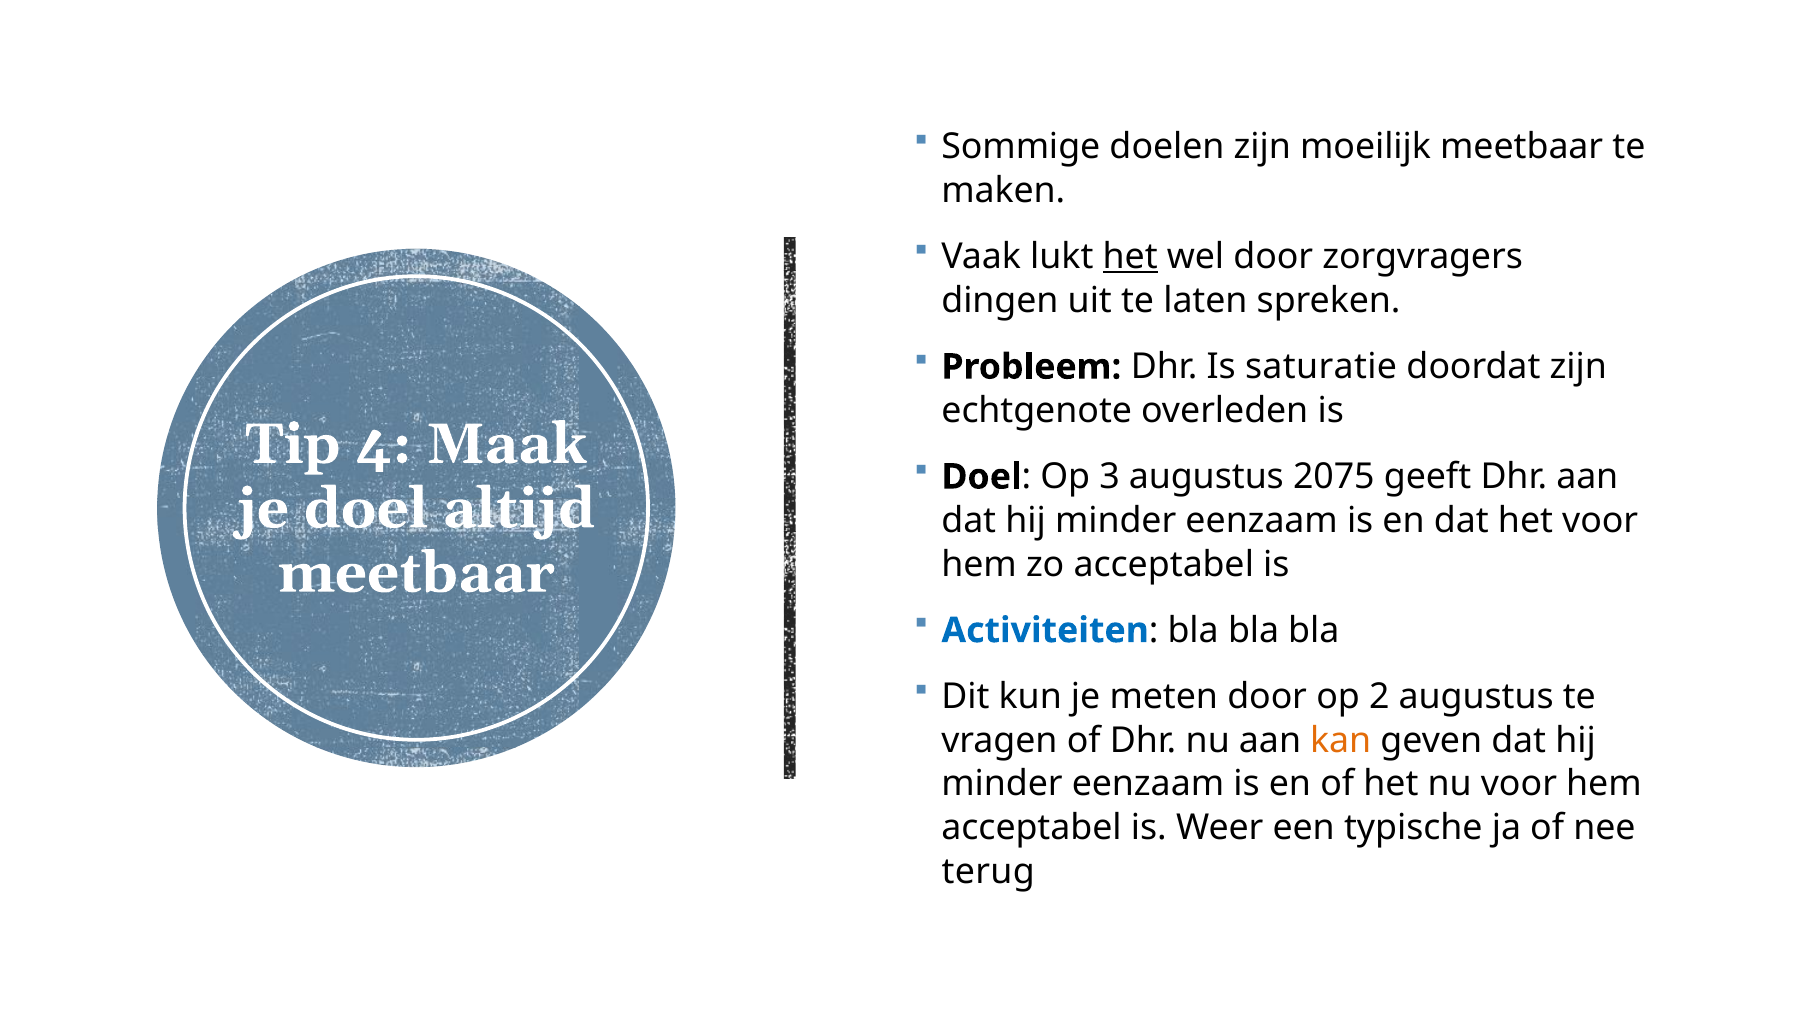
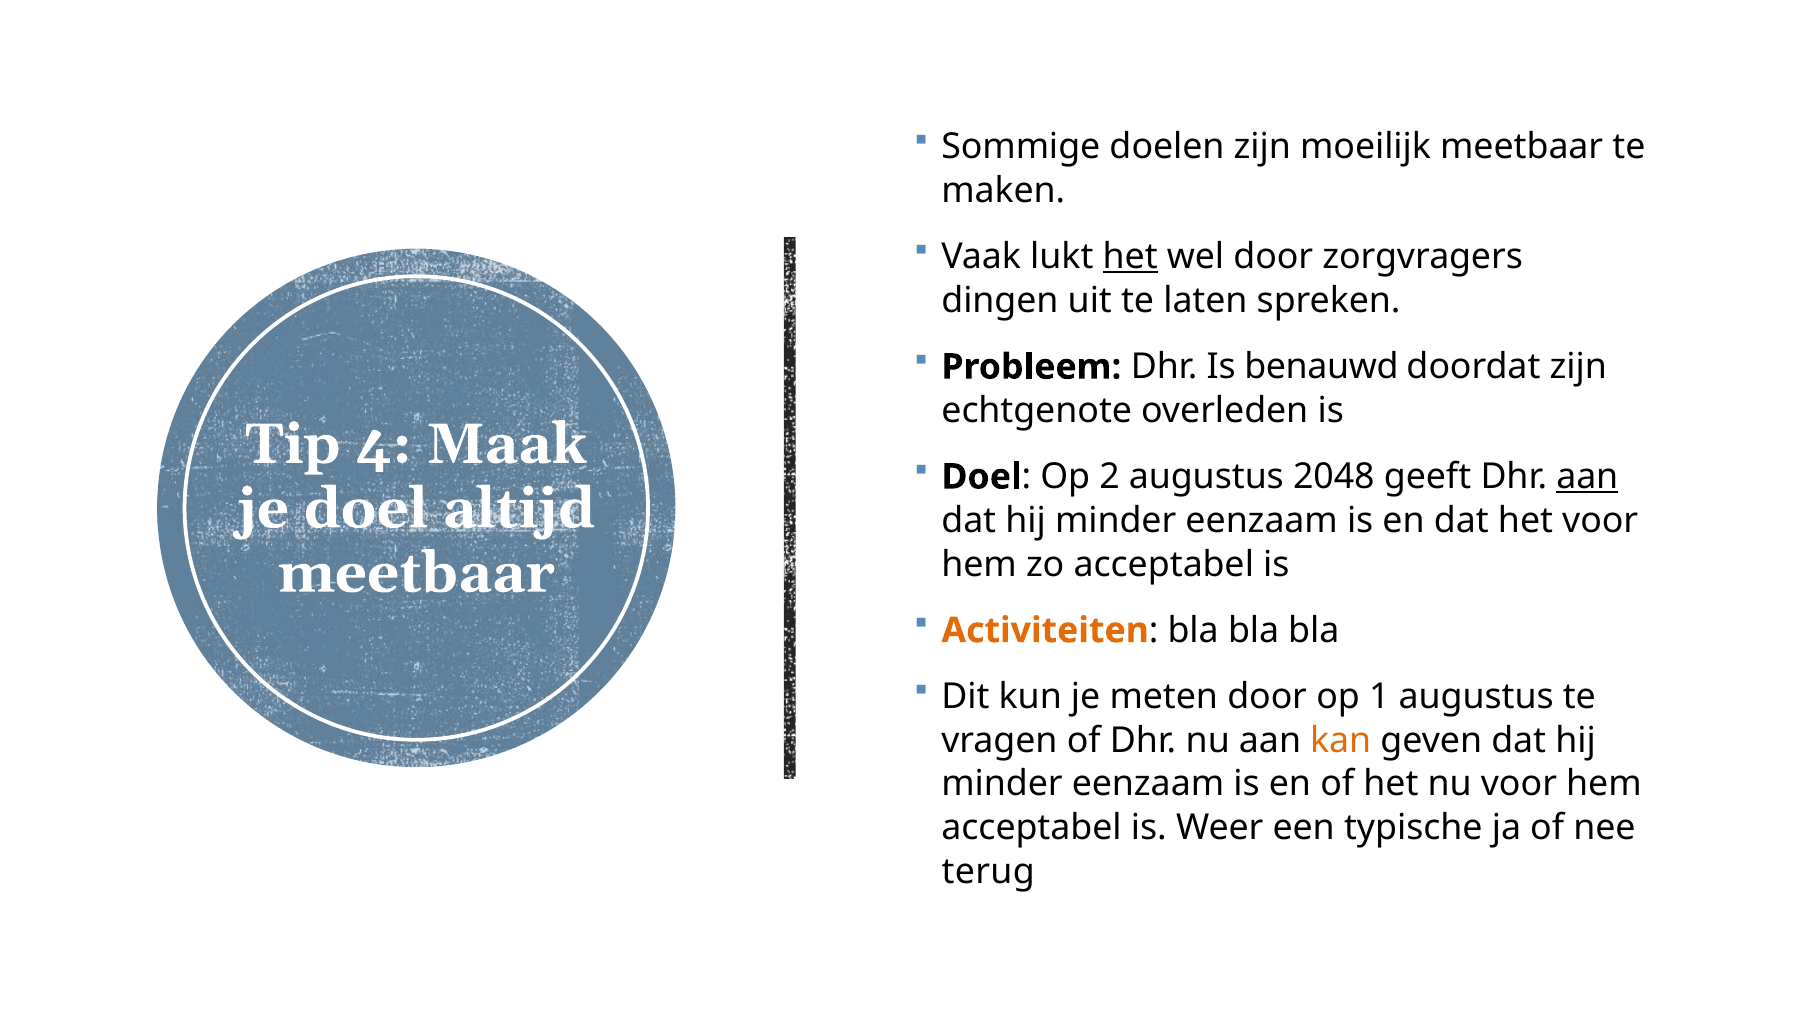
saturatie: saturatie -> benauwd
3: 3 -> 2
2075: 2075 -> 2048
aan at (1587, 477) underline: none -> present
Activiteiten colour: blue -> orange
2: 2 -> 1
